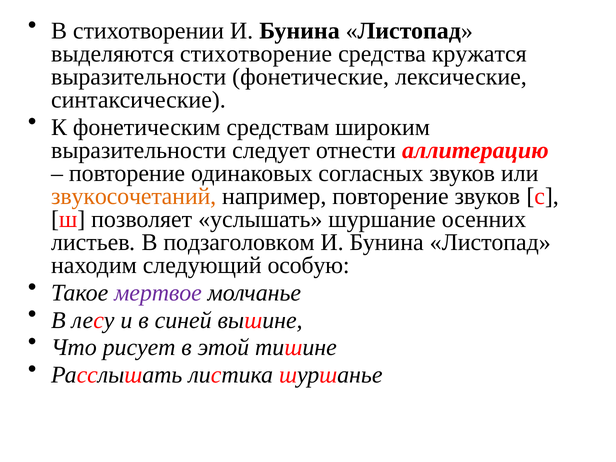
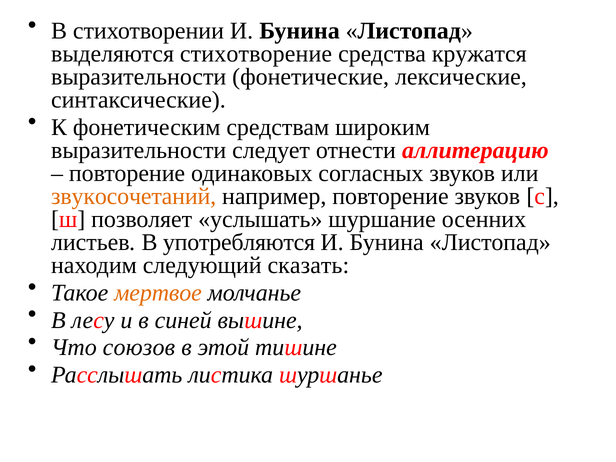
подзаголовком: подзаголовком -> употребляются
особую: особую -> сказать
мертвое colour: purple -> orange
рисует: рисует -> союзов
